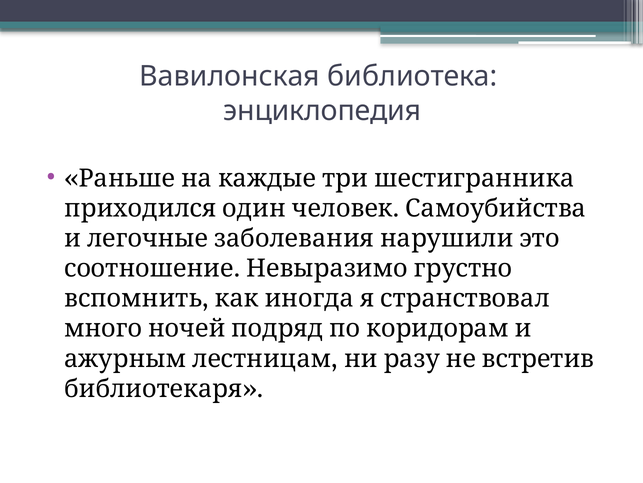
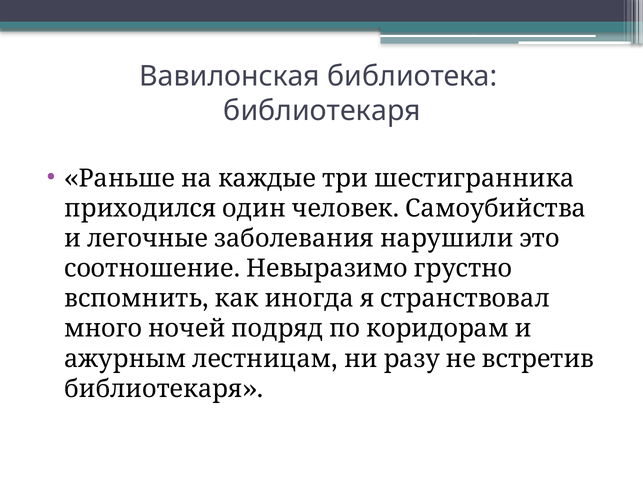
энциклопедия at (322, 110): энциклопедия -> библиотекаря
